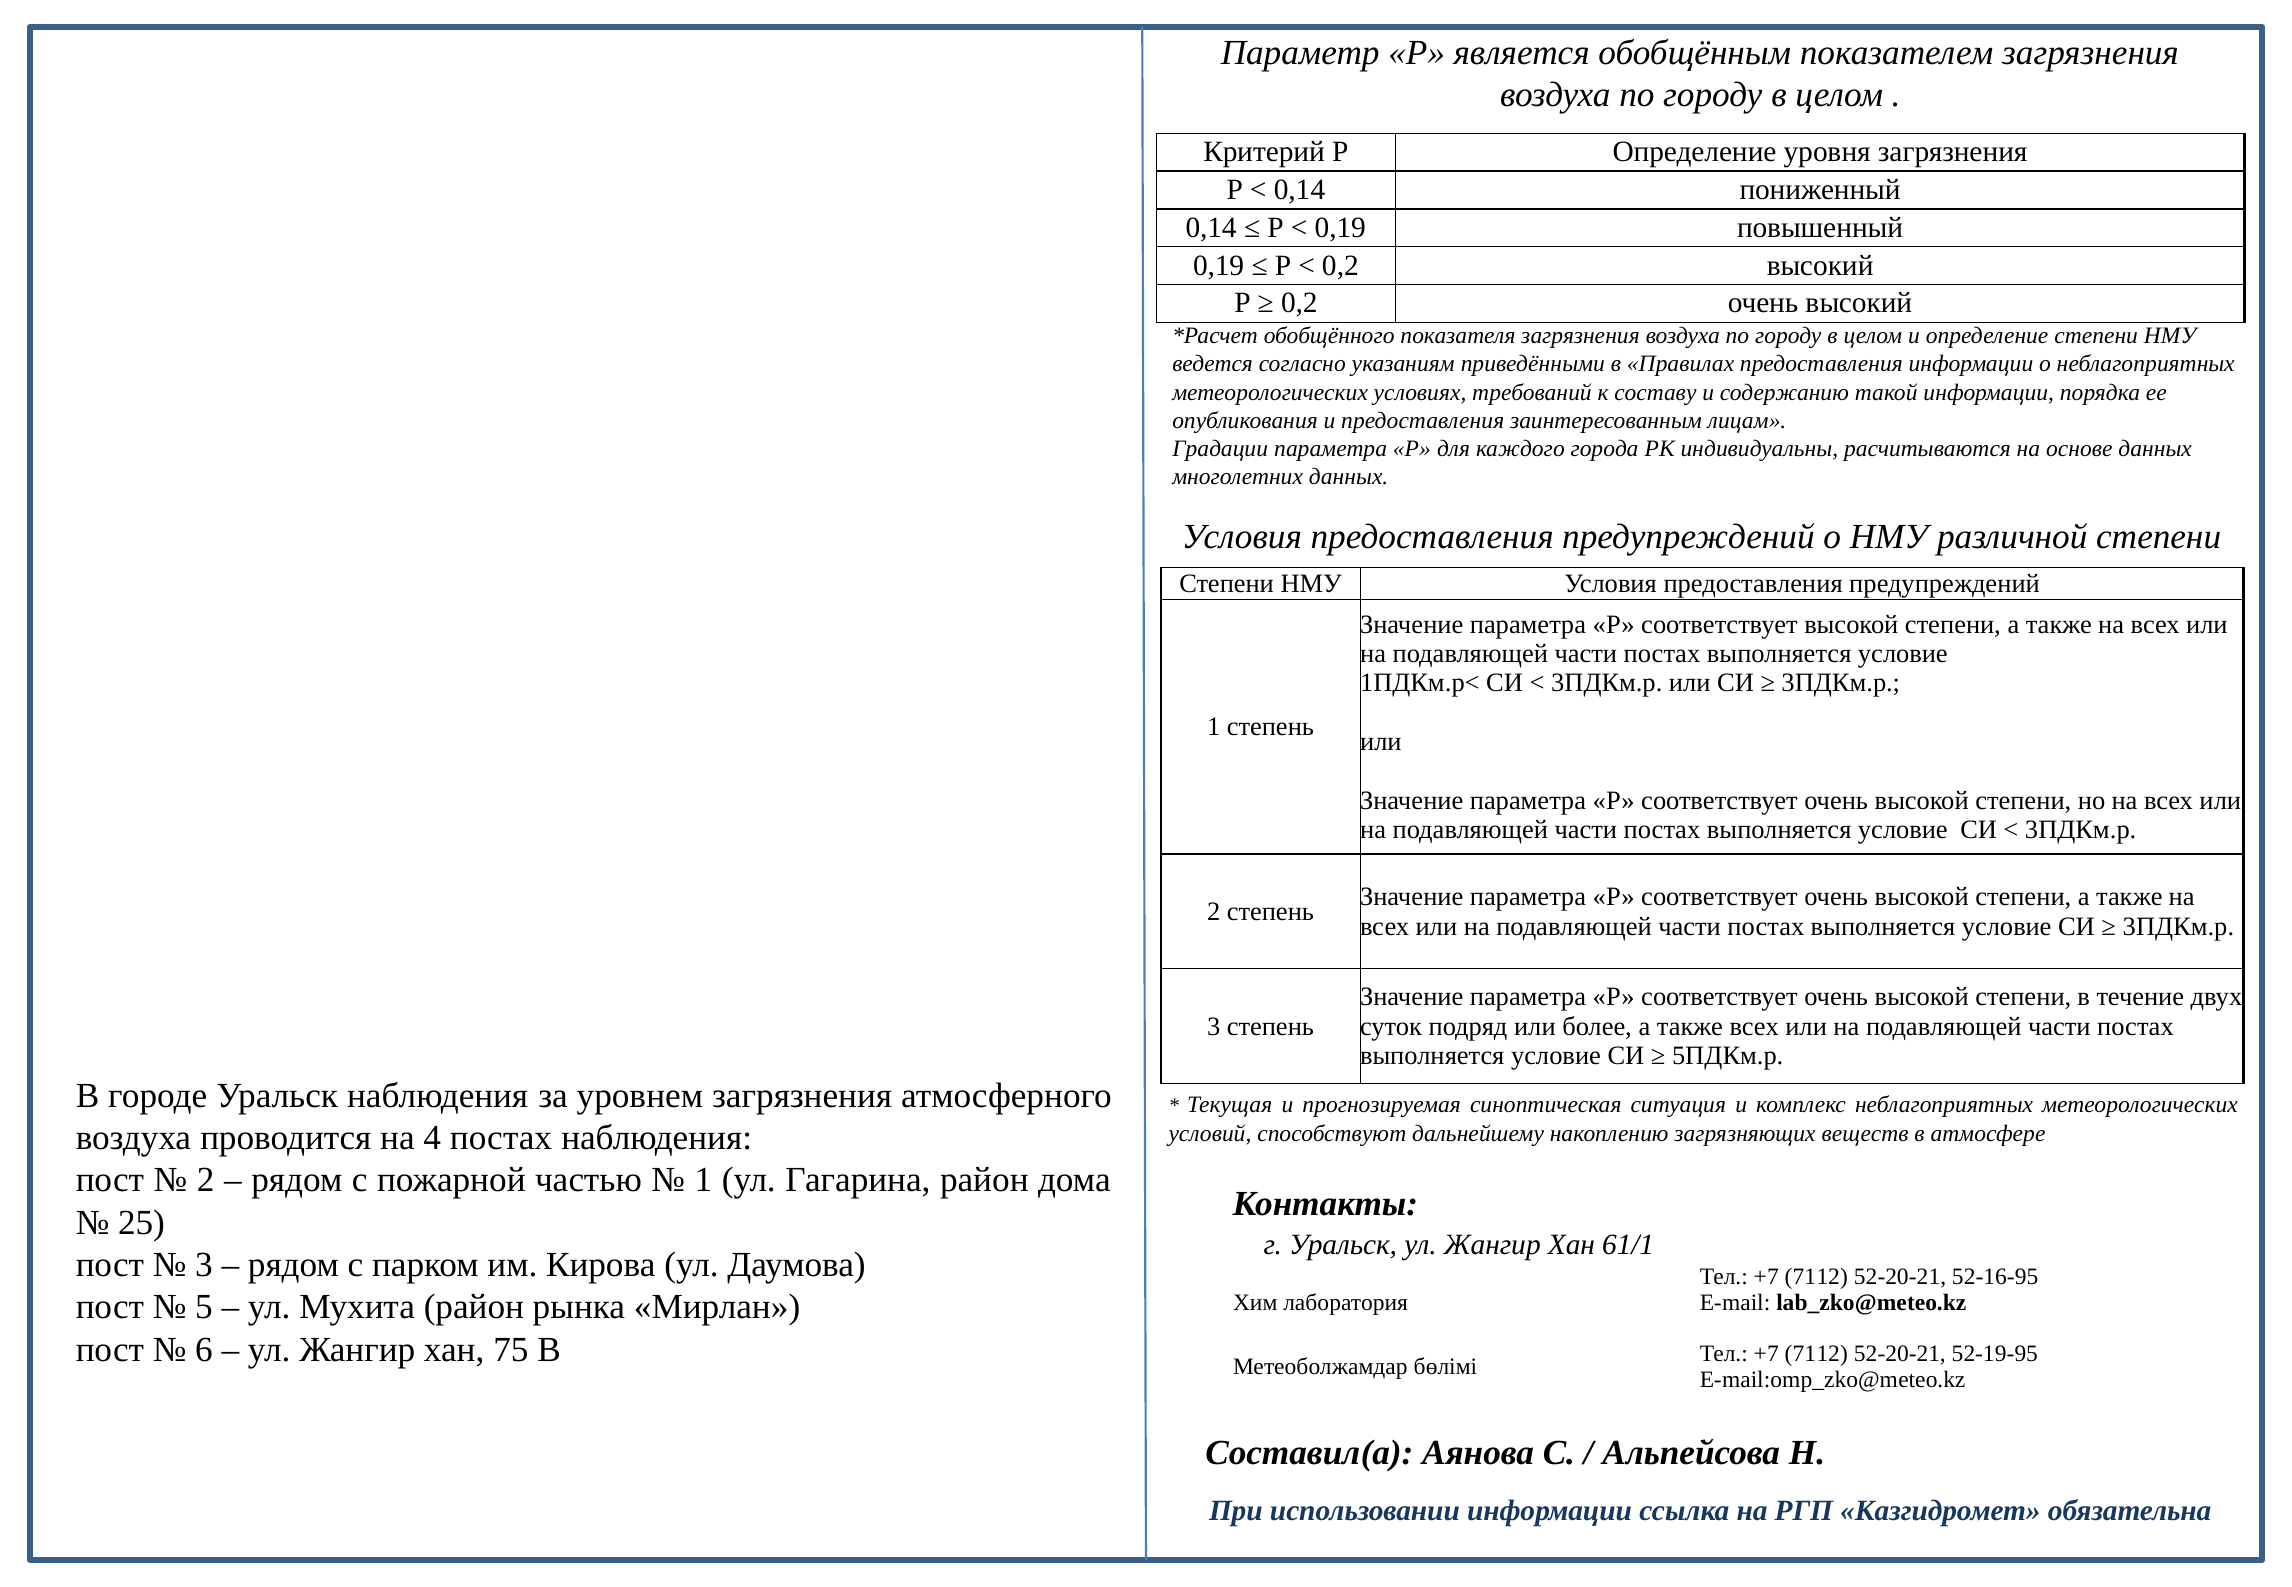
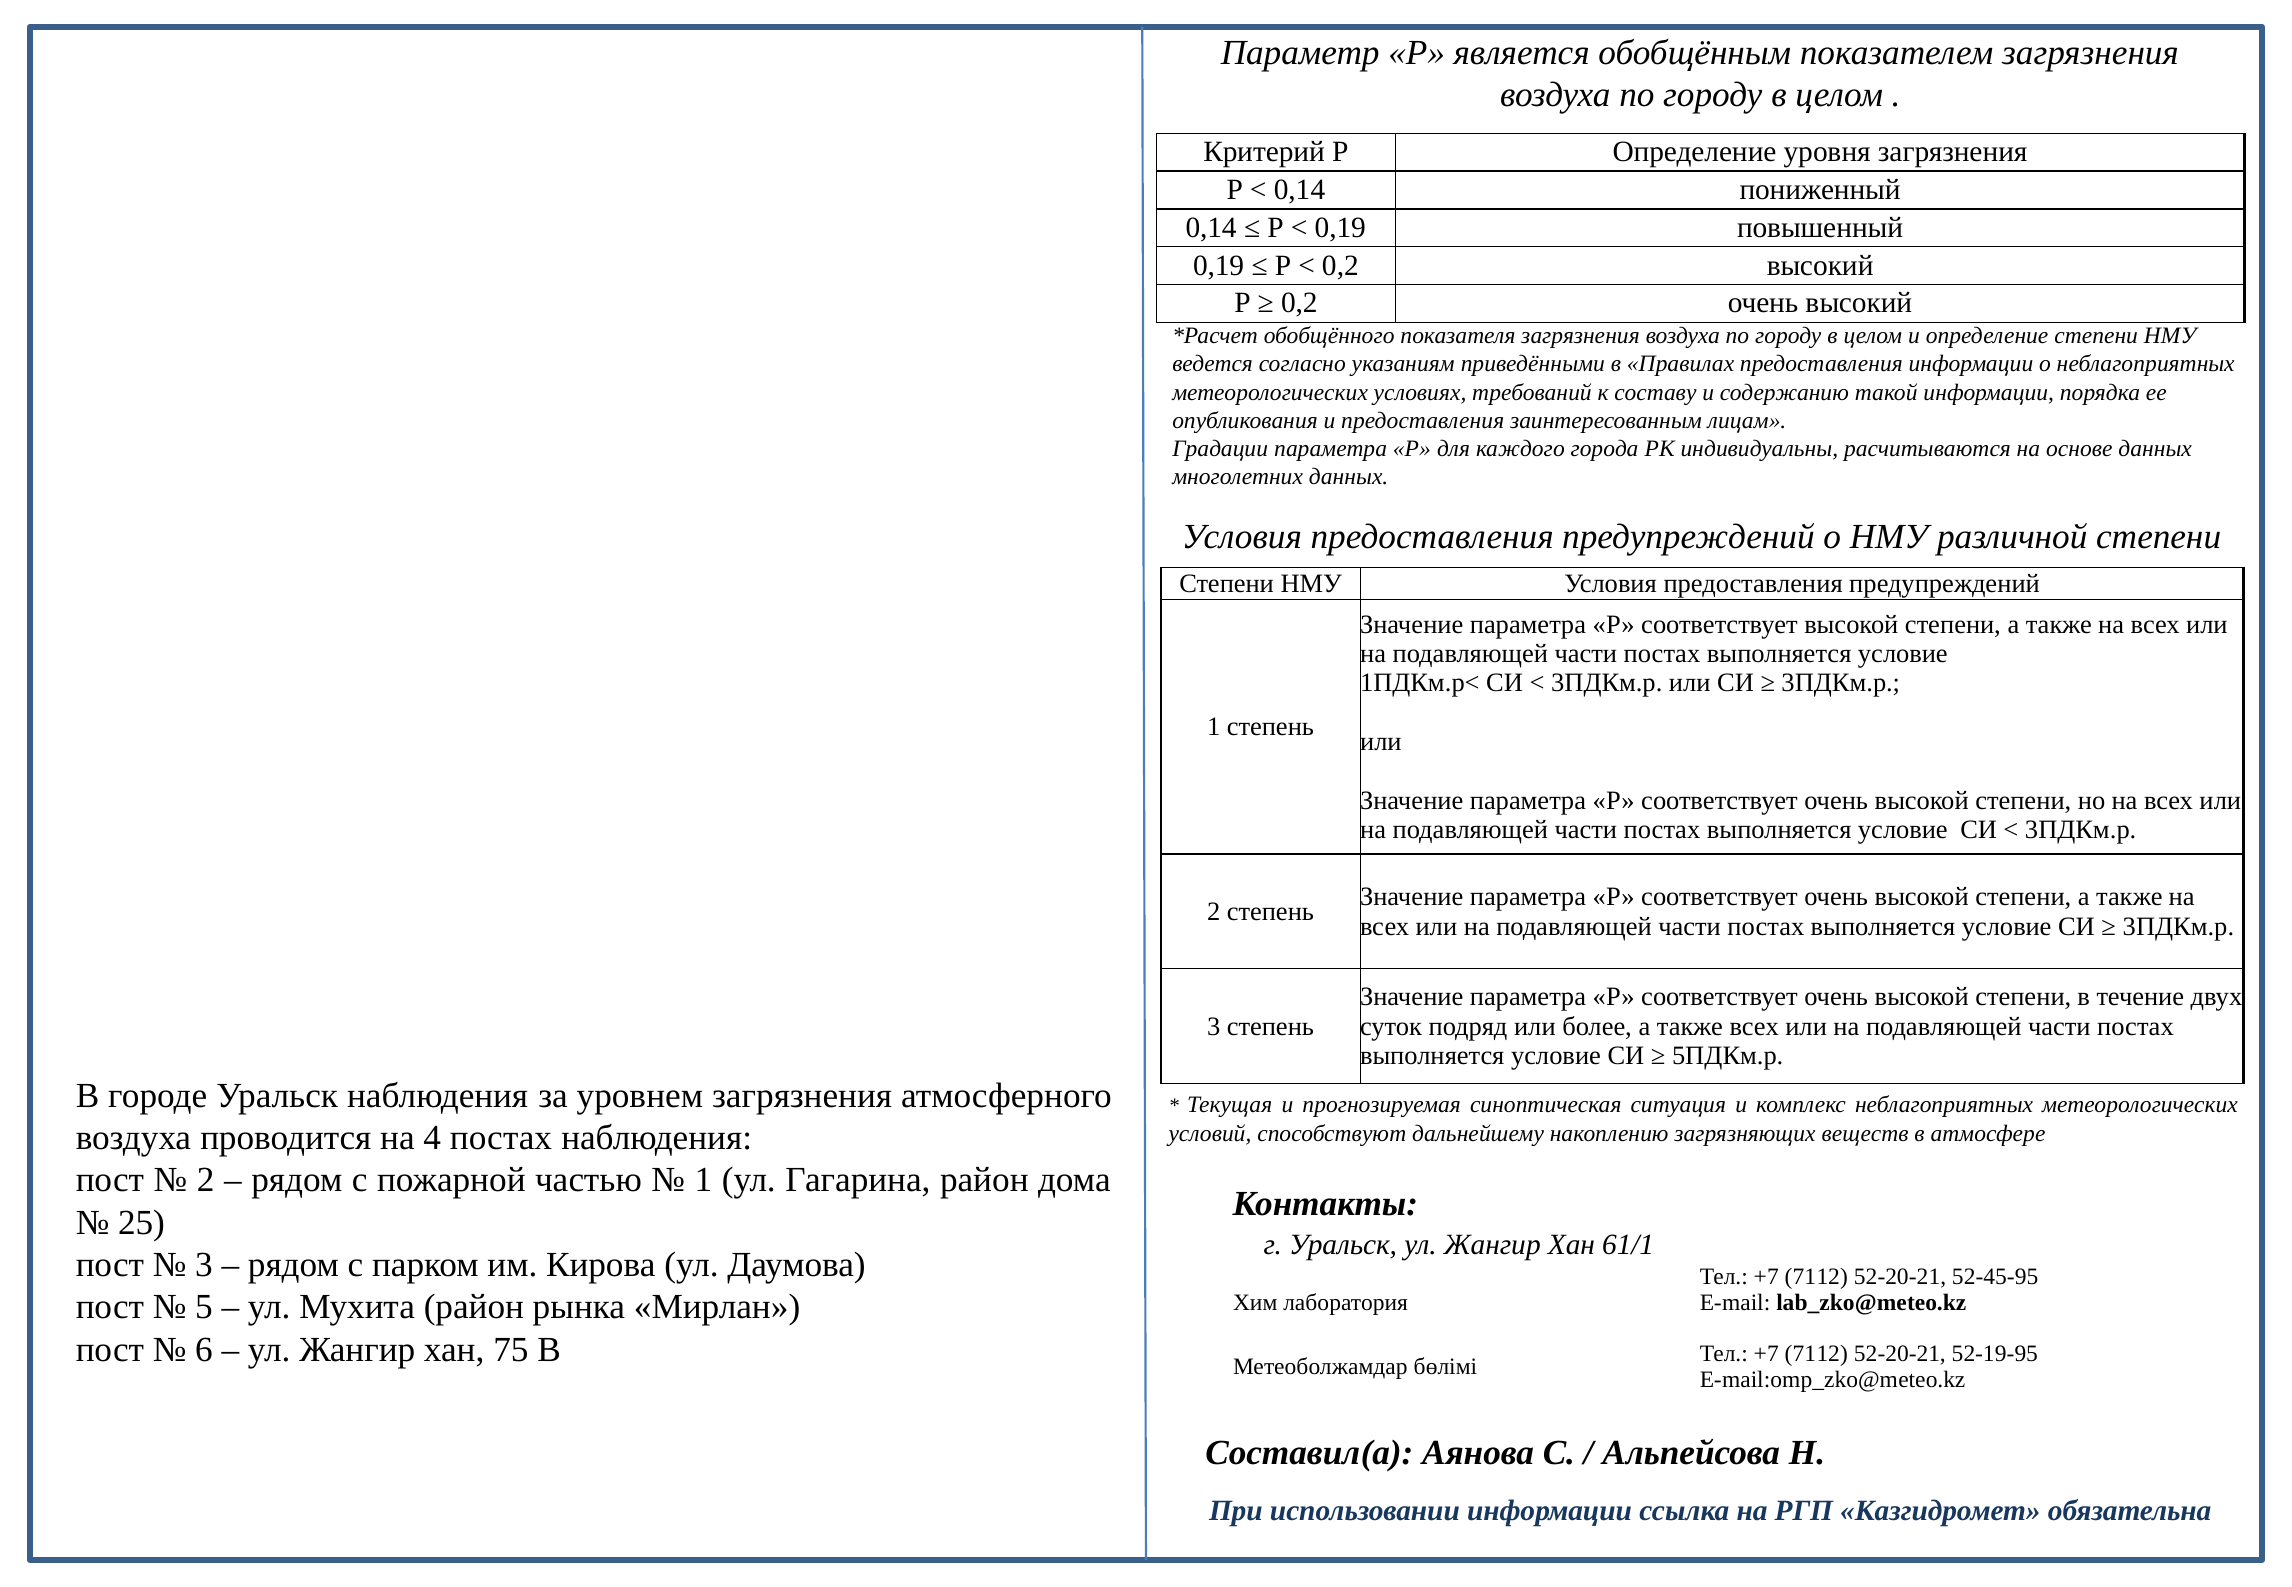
52-16-95: 52-16-95 -> 52-45-95
